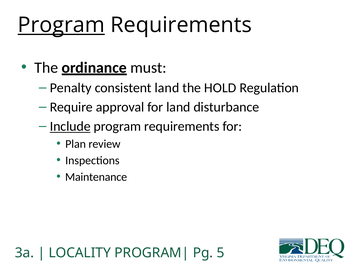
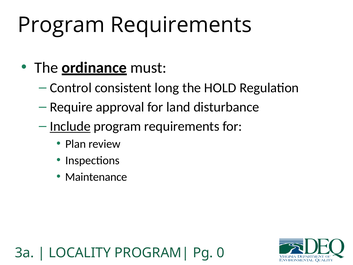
Program at (61, 25) underline: present -> none
Penalty: Penalty -> Control
consistent land: land -> long
5: 5 -> 0
